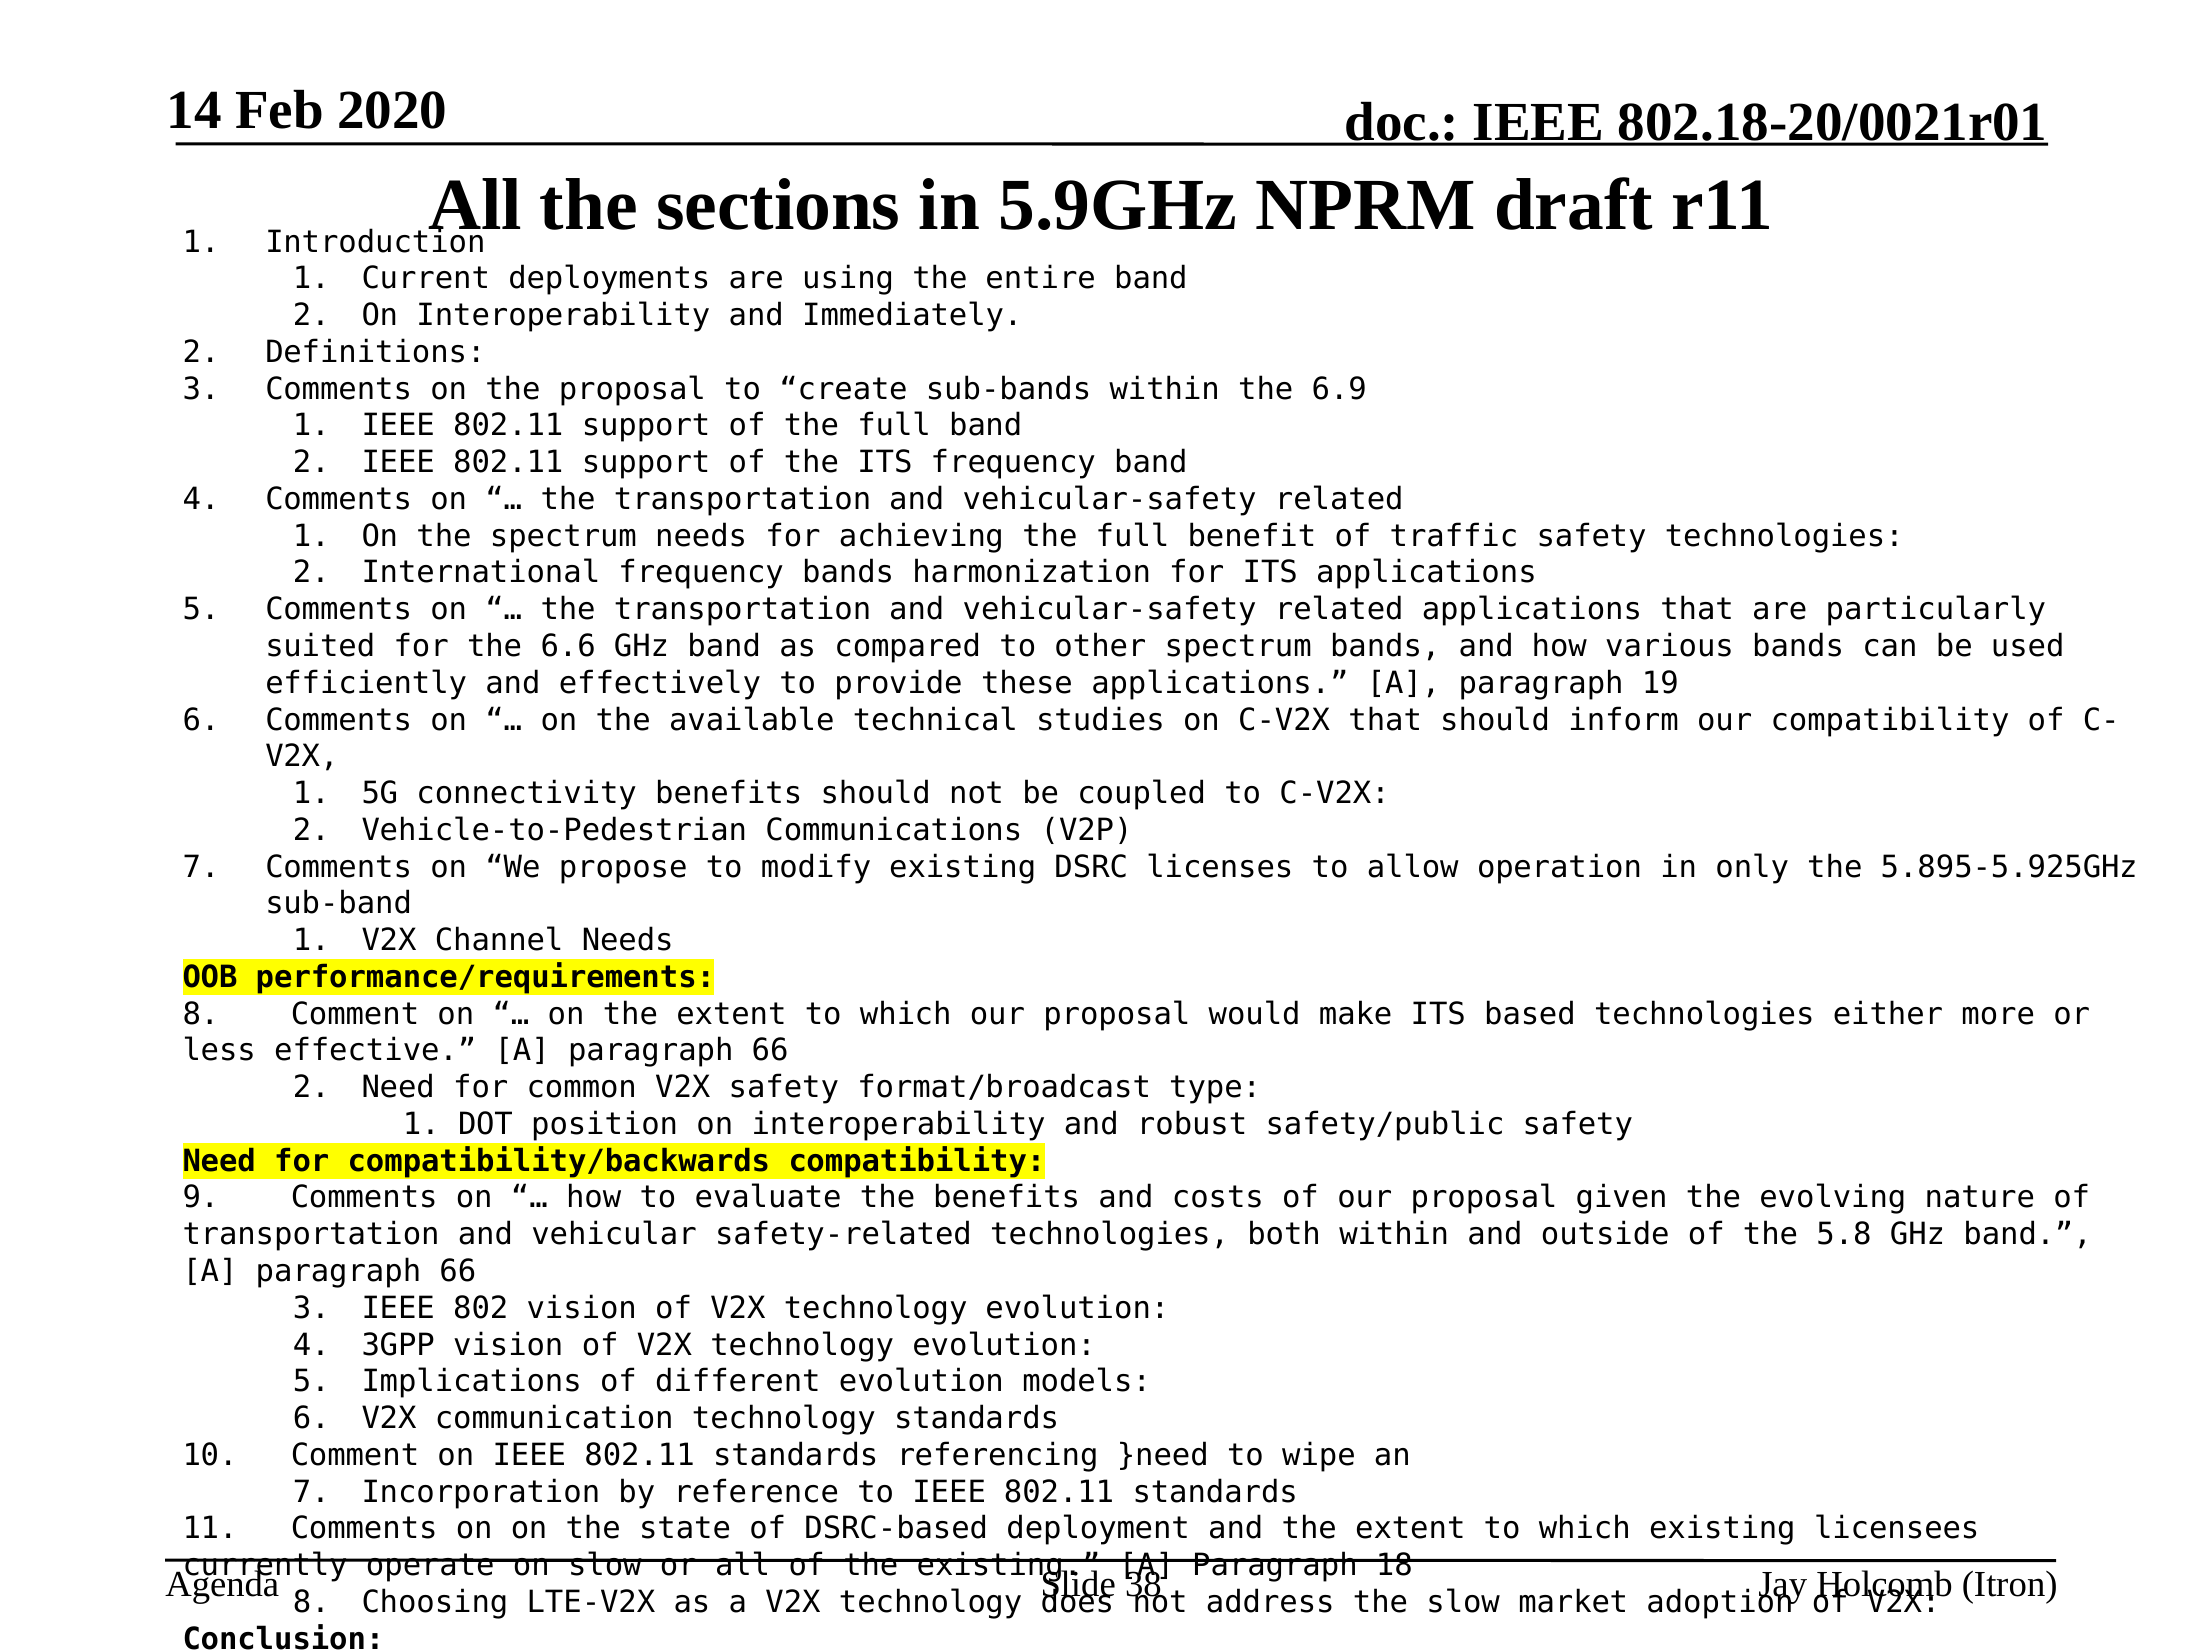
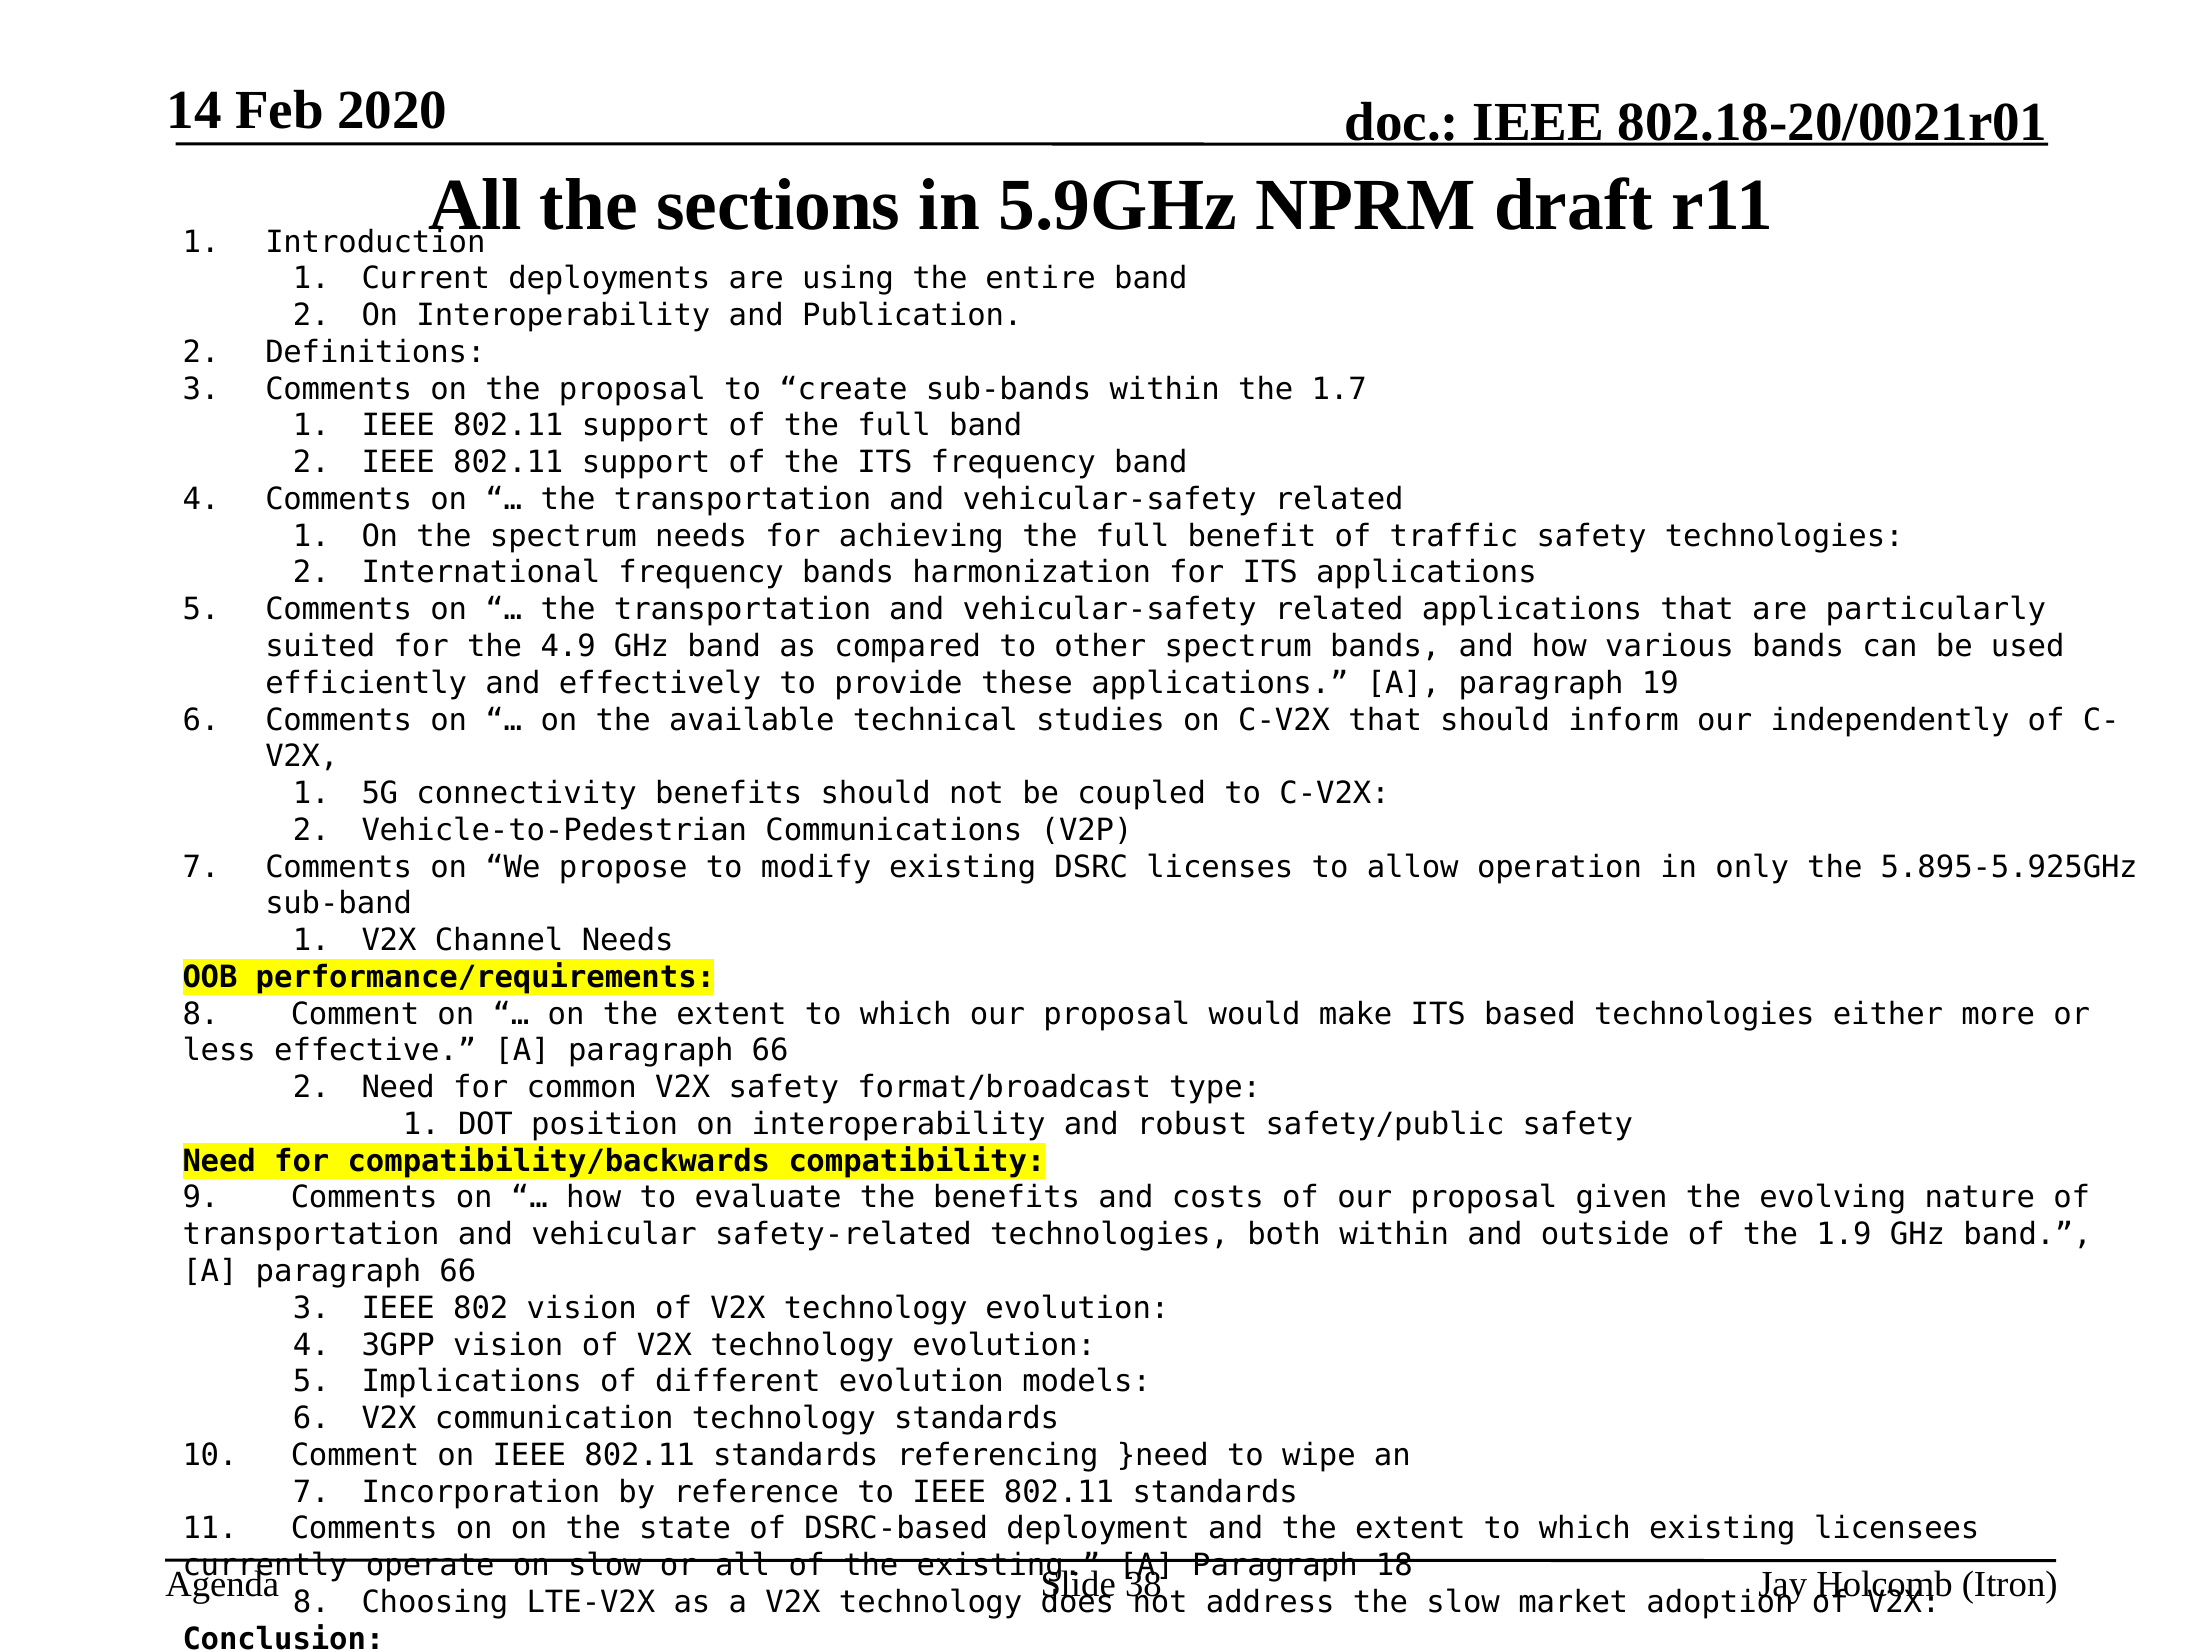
Immediately: Immediately -> Publication
6.9: 6.9 -> 1.7
6.6: 6.6 -> 4.9
our compatibility: compatibility -> independently
5.8: 5.8 -> 1.9
